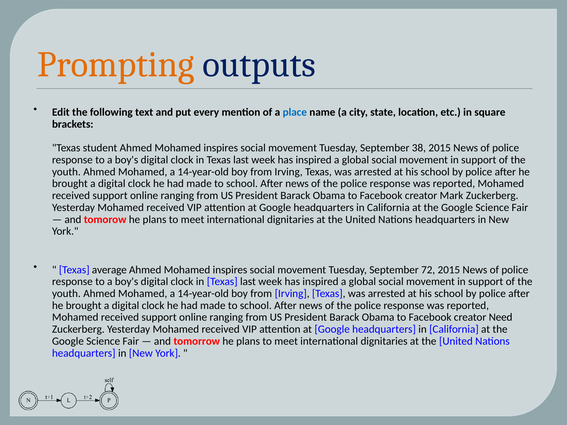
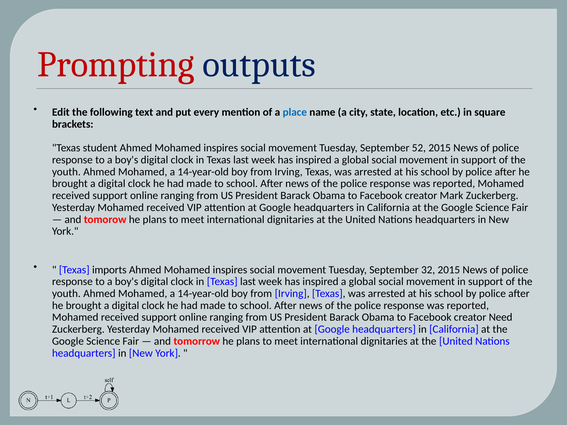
Prompting colour: orange -> red
38: 38 -> 52
average: average -> imports
72: 72 -> 32
